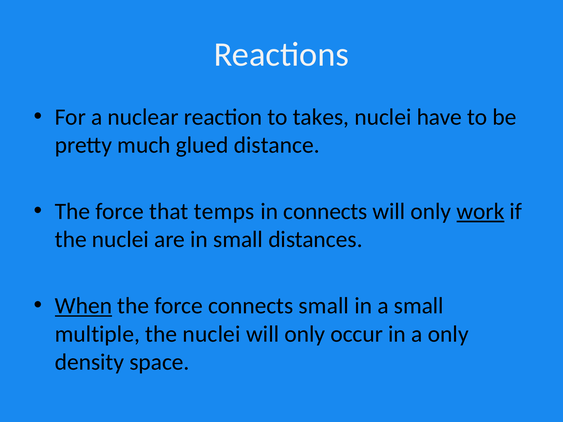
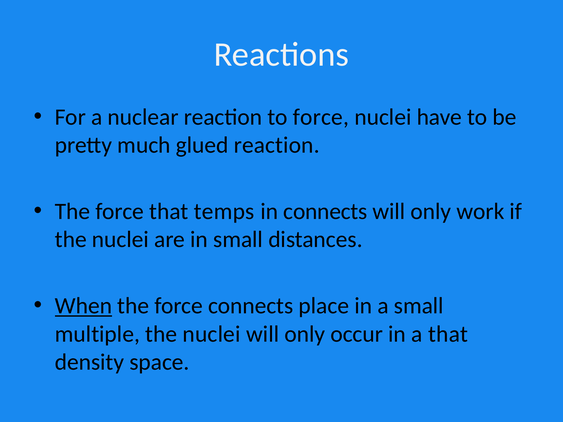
to takes: takes -> force
glued distance: distance -> reaction
work underline: present -> none
connects small: small -> place
a only: only -> that
